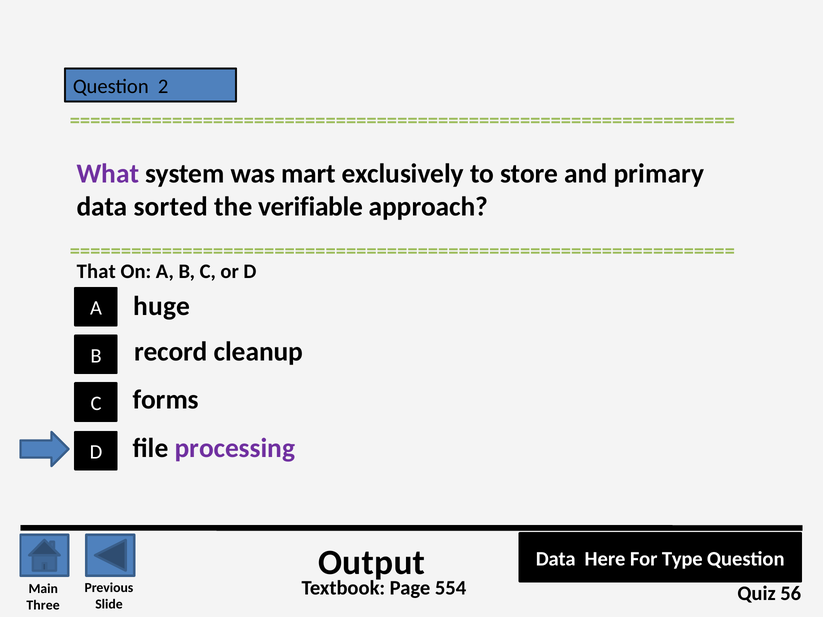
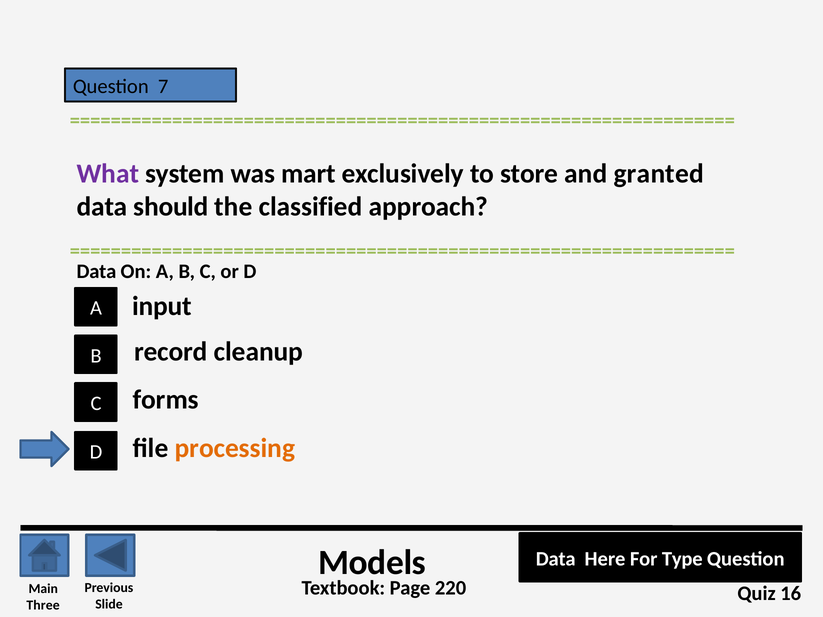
2: 2 -> 7
primary: primary -> granted
sorted: sorted -> should
verifiable: verifiable -> classified
That at (96, 272): That -> Data
huge: huge -> input
processing colour: purple -> orange
Output: Output -> Models
554: 554 -> 220
56: 56 -> 16
